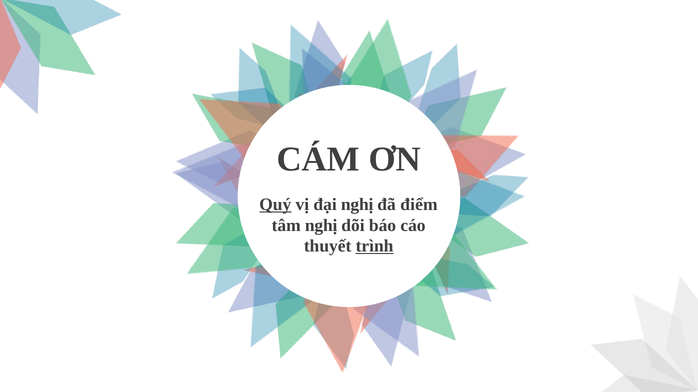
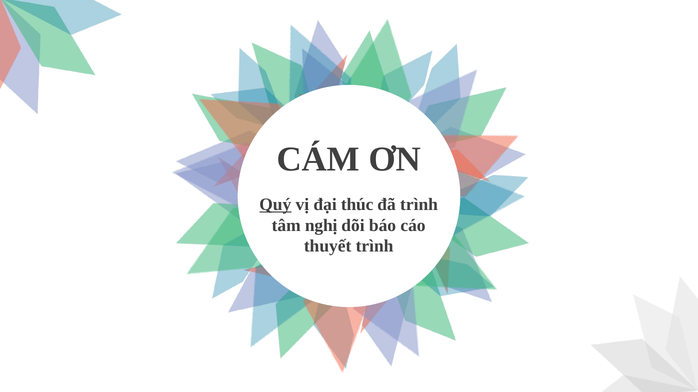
đại nghị: nghị -> thúc
đã điểm: điểm -> trình
trình at (375, 247) underline: present -> none
